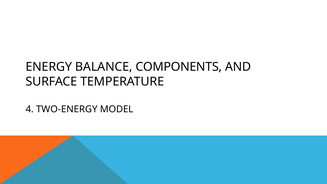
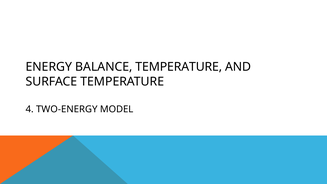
BALANCE COMPONENTS: COMPONENTS -> TEMPERATURE
